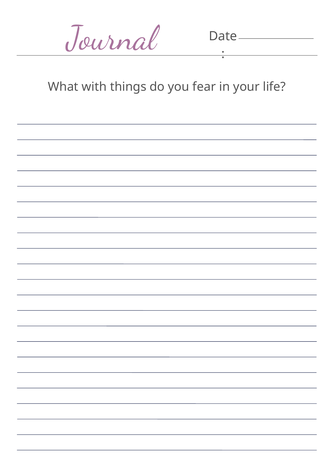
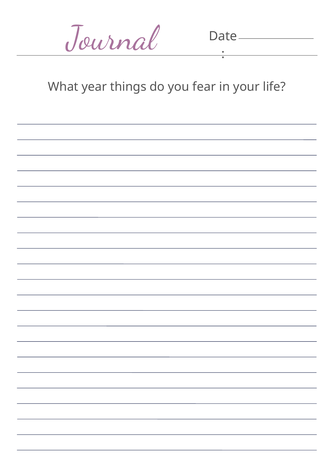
with: with -> year
